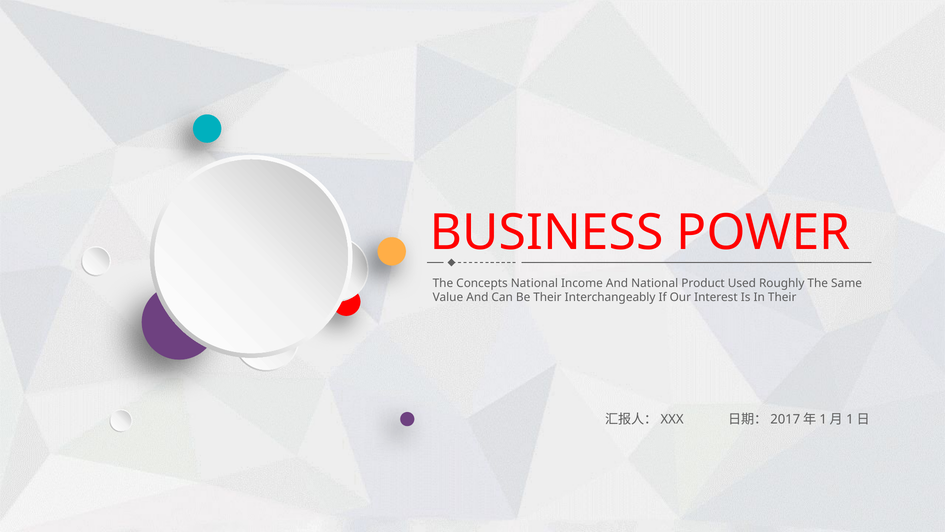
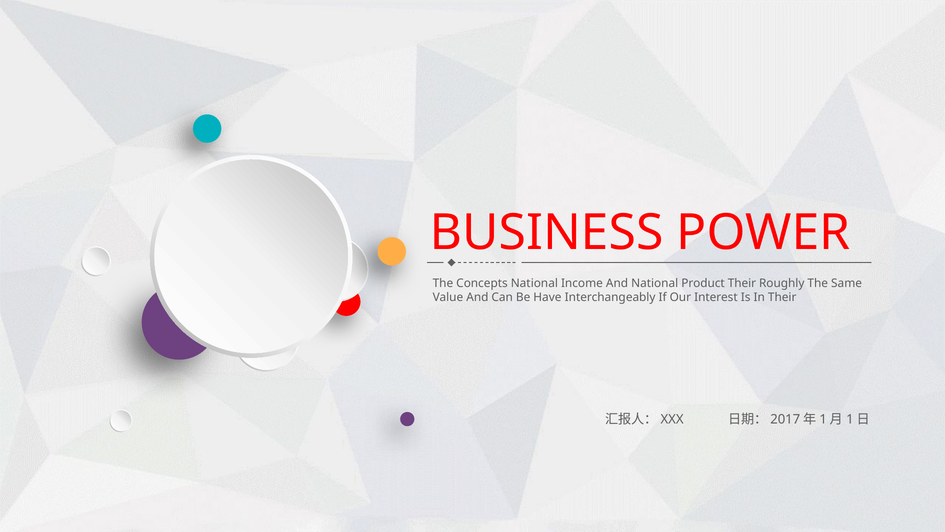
Product Used: Used -> Their
Be Their: Their -> Have
